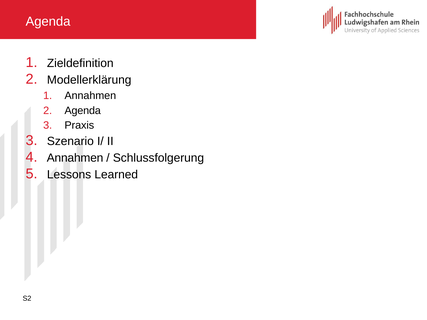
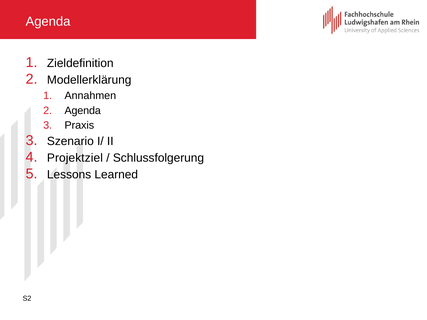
Annahmen at (75, 158): Annahmen -> Projektziel
